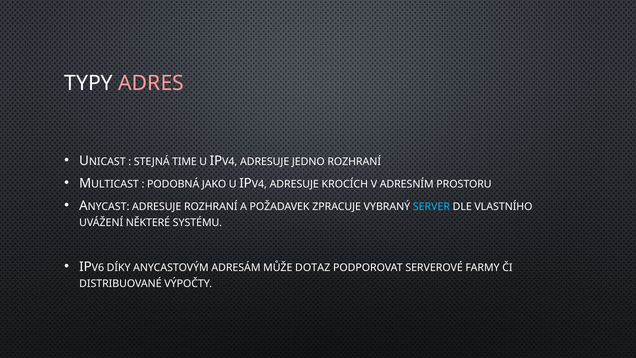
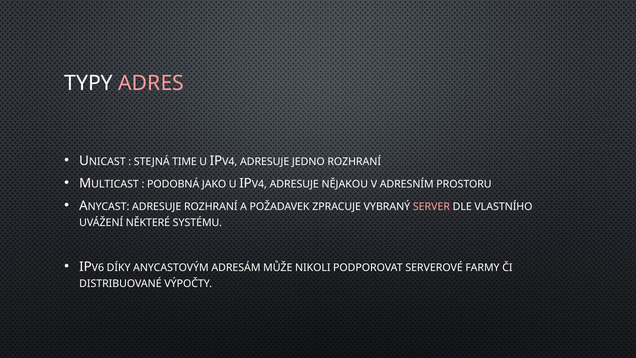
KROCÍCH: KROCÍCH -> NĚJAKOU
SERVER colour: light blue -> pink
DOTAZ: DOTAZ -> NIKOLI
